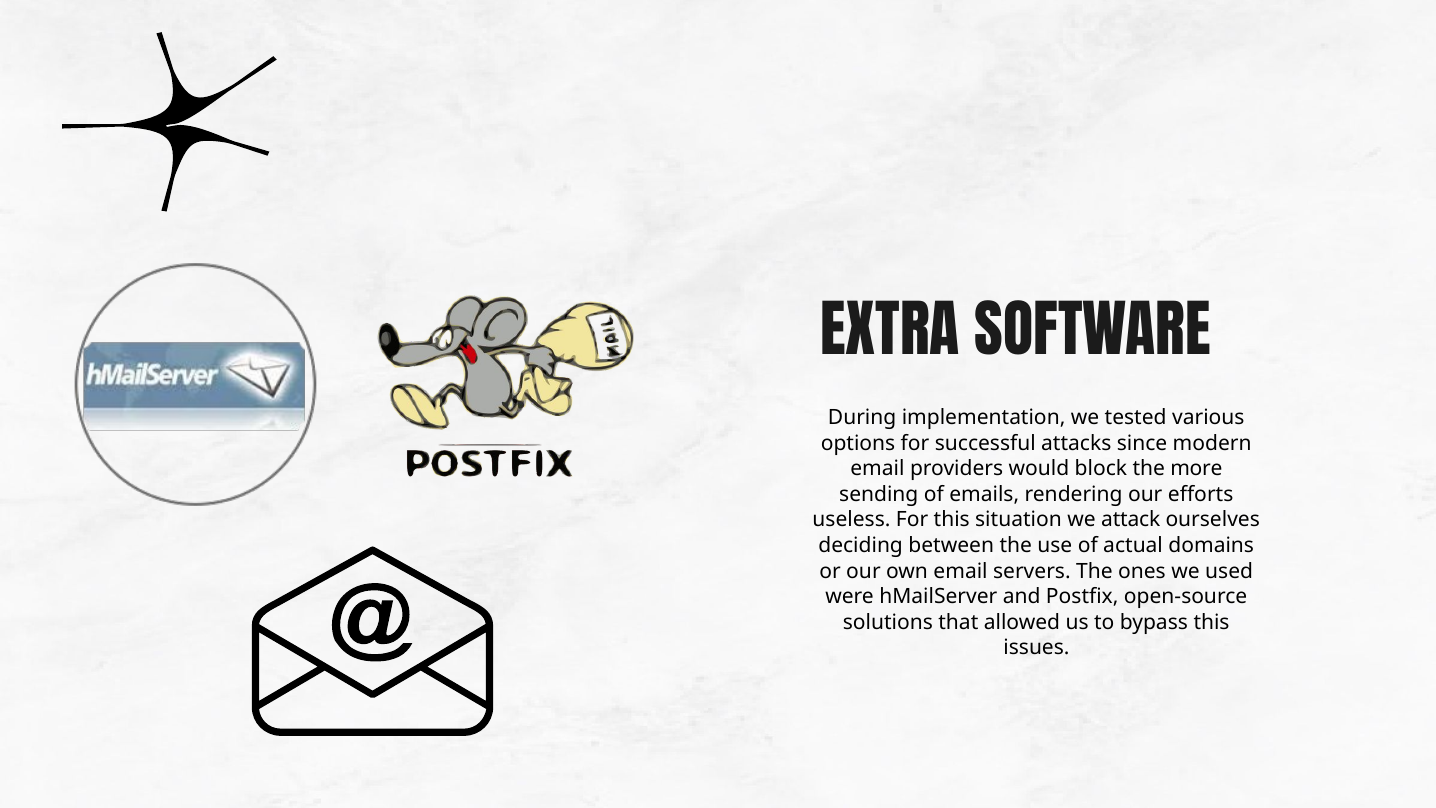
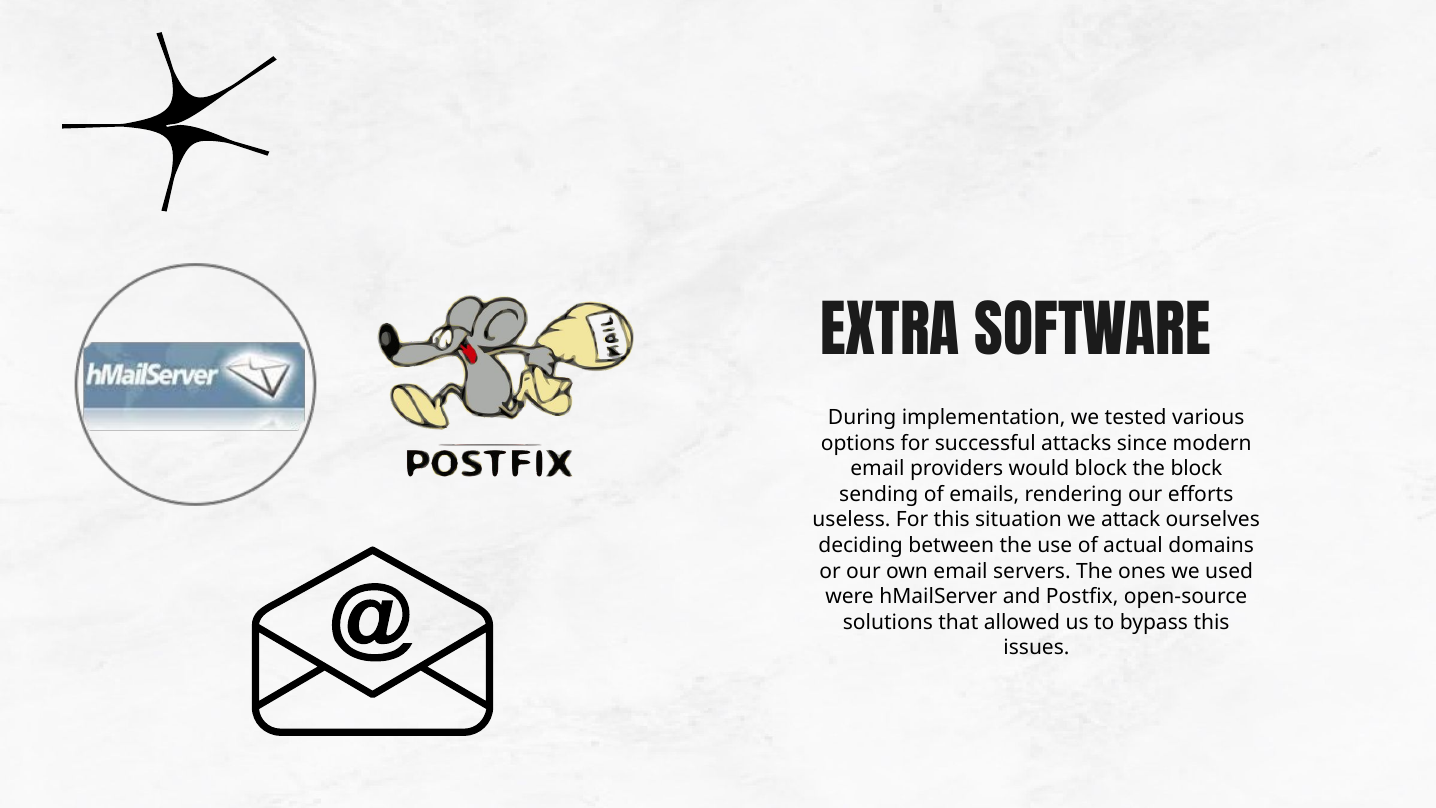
the more: more -> block
